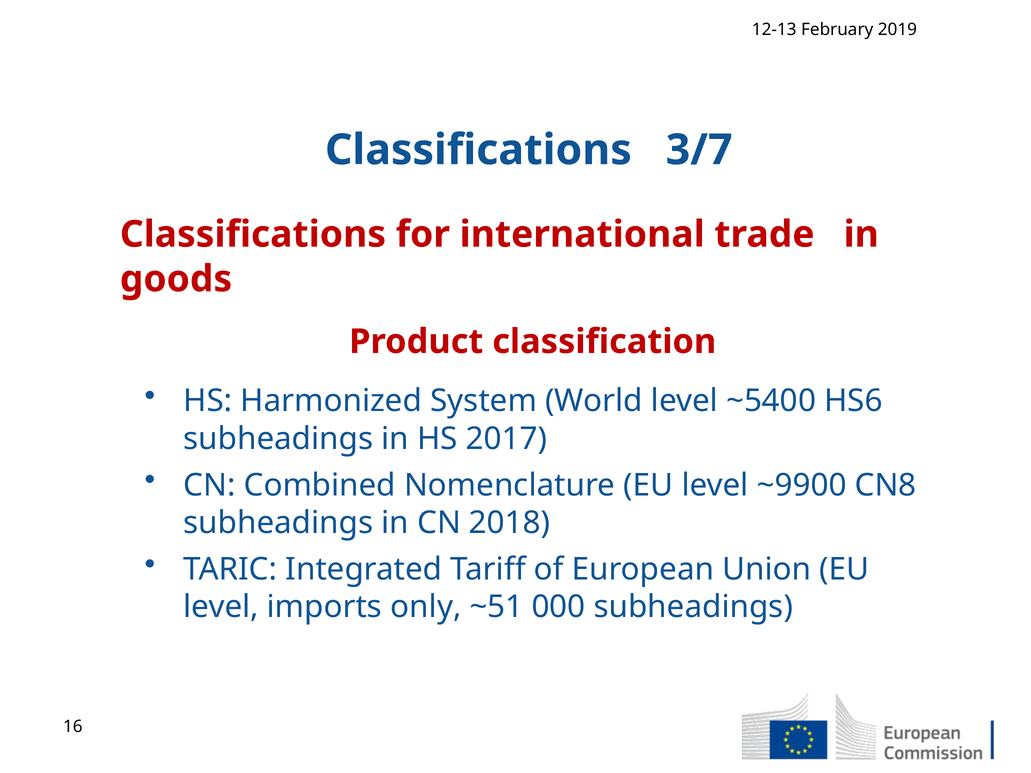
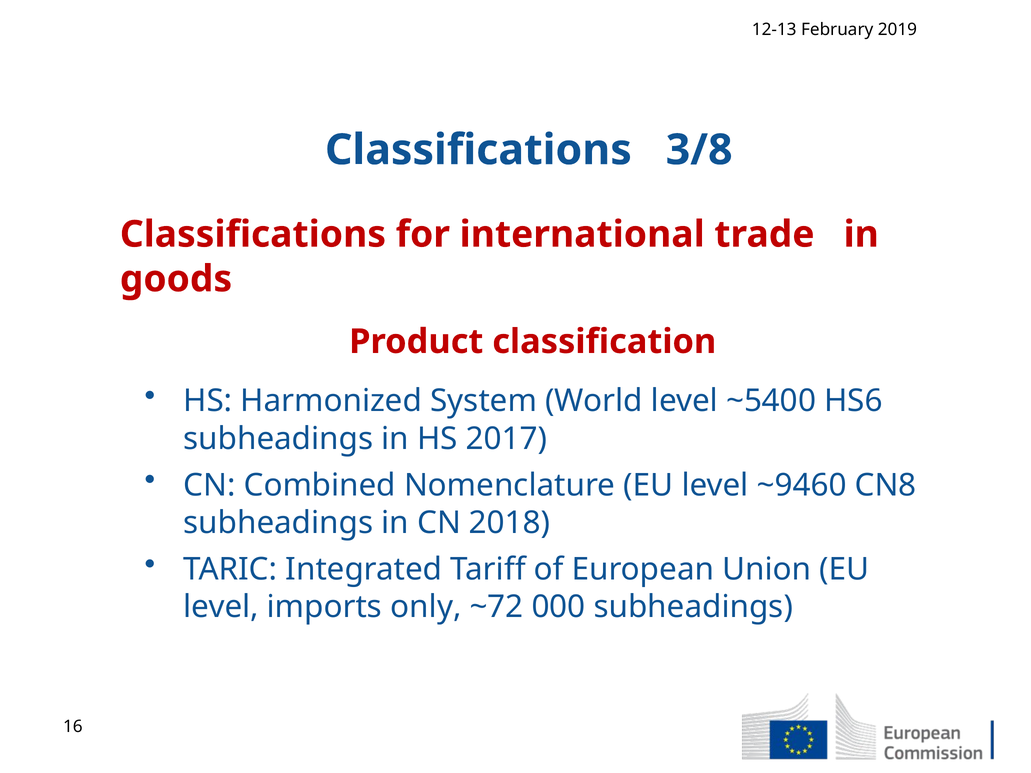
3/7: 3/7 -> 3/8
~9900: ~9900 -> ~9460
~51: ~51 -> ~72
